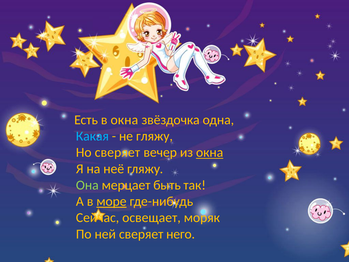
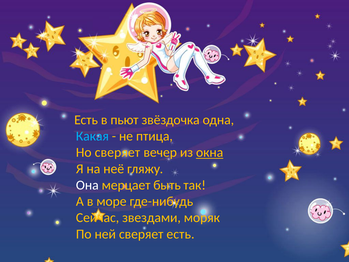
в окна: окна -> пьют
не гляжу: гляжу -> птица
Она colour: light green -> white
море underline: present -> none
освещает: освещает -> звездами
сверяет него: него -> есть
